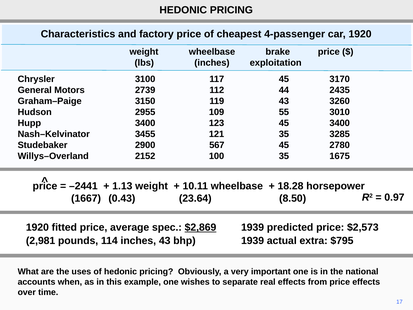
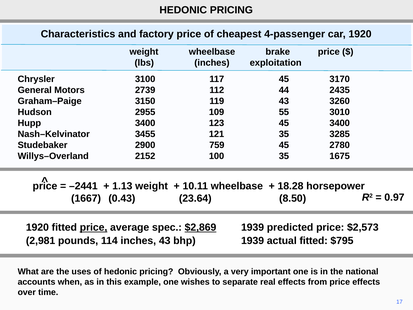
567: 567 -> 759
price at (94, 227) underline: none -> present
actual extra: extra -> fitted
